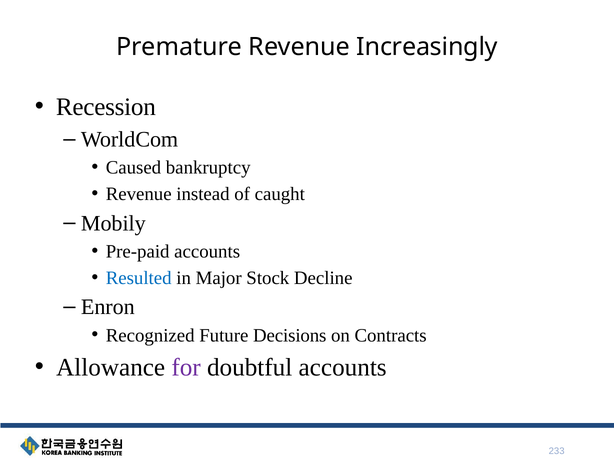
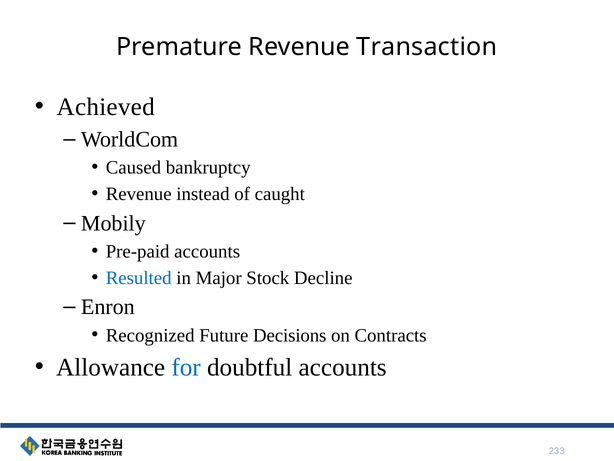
Increasingly: Increasingly -> Transaction
Recession: Recession -> Achieved
for colour: purple -> blue
